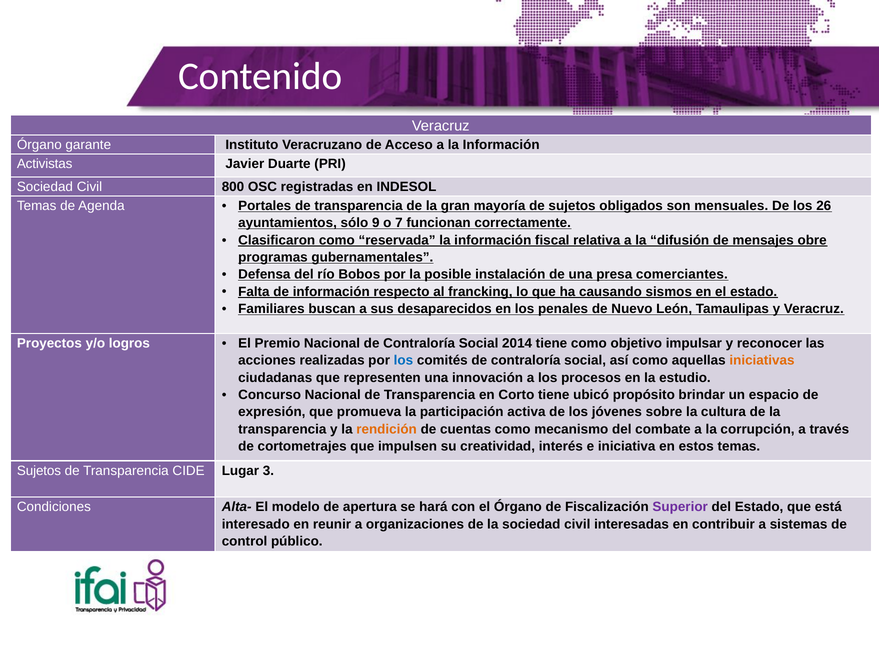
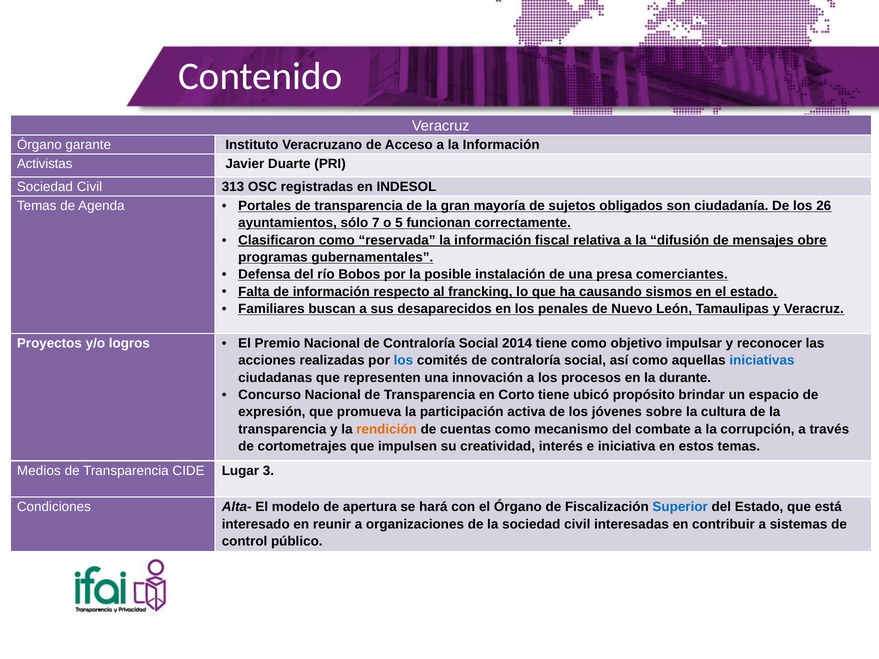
800: 800 -> 313
mensuales: mensuales -> ciudadanía
9: 9 -> 7
7: 7 -> 5
iniciativas colour: orange -> blue
estudio: estudio -> durante
Sujetos at (39, 471): Sujetos -> Medios
Superior colour: purple -> blue
